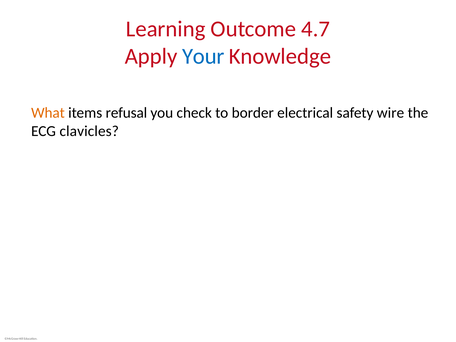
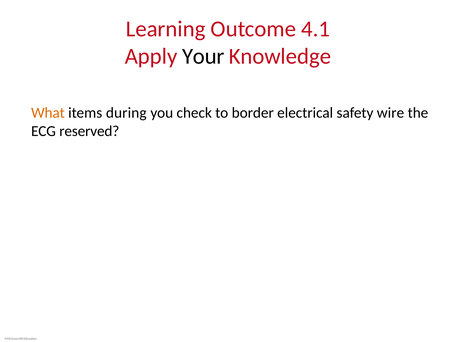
4.7: 4.7 -> 4.1
Your colour: blue -> black
refusal: refusal -> during
clavicles: clavicles -> reserved
